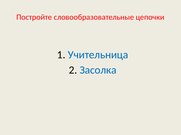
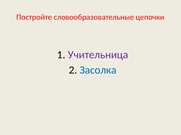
Учительница colour: blue -> purple
